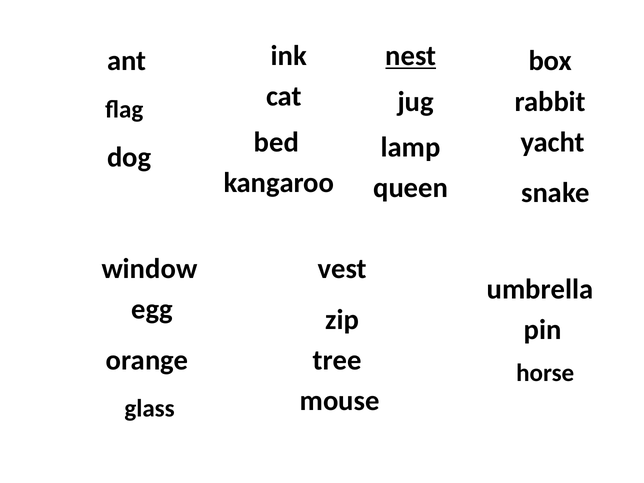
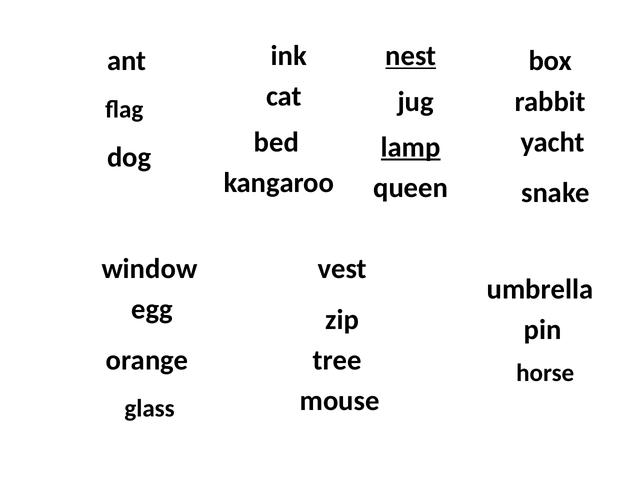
lamp underline: none -> present
